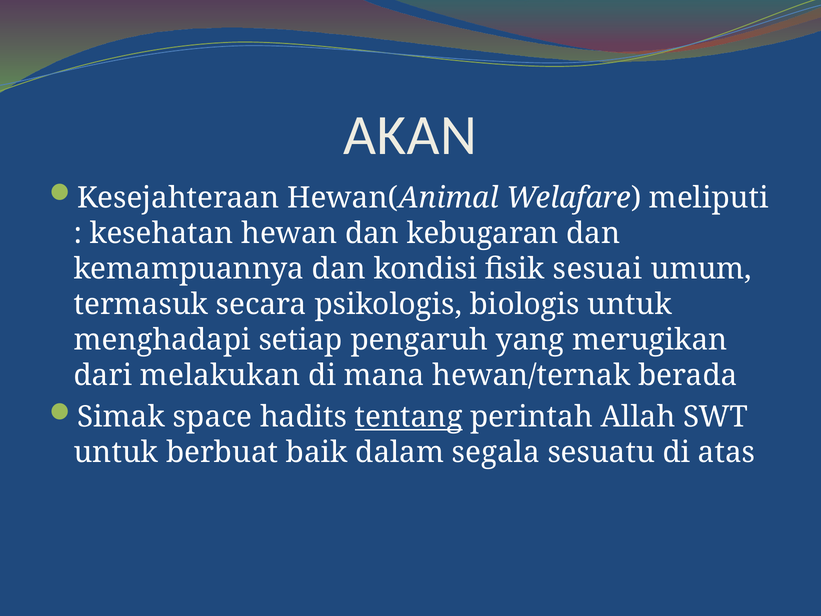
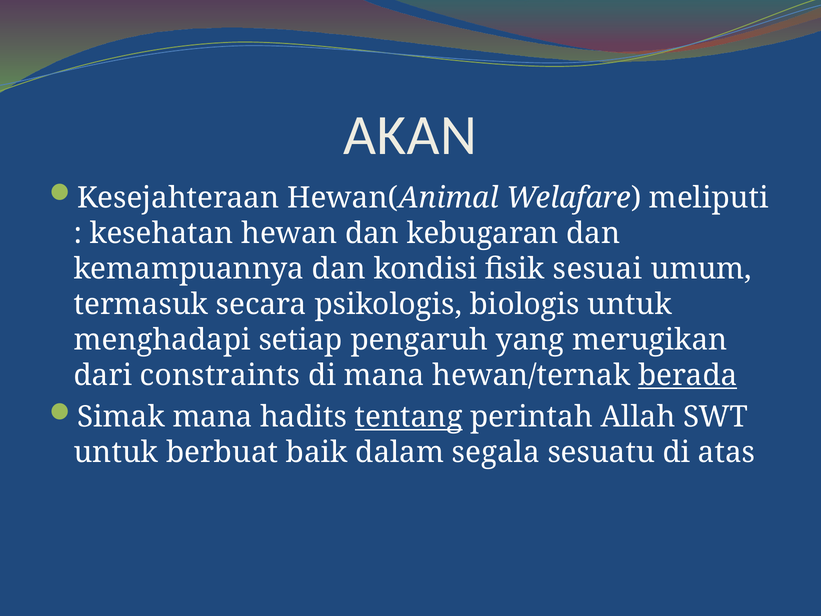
melakukan: melakukan -> constraints
berada underline: none -> present
Simak space: space -> mana
